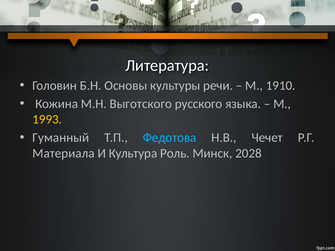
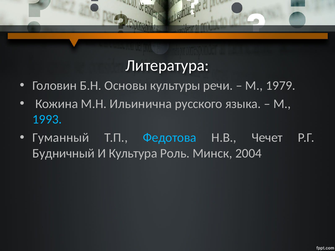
1910: 1910 -> 1979
Выготского: Выготского -> Ильинична
1993 colour: yellow -> light blue
Материала: Материала -> Будничный
2028: 2028 -> 2004
